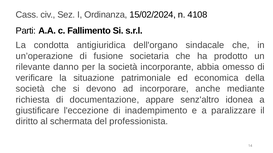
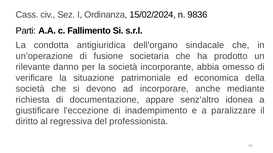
4108: 4108 -> 9836
schermata: schermata -> regressiva
